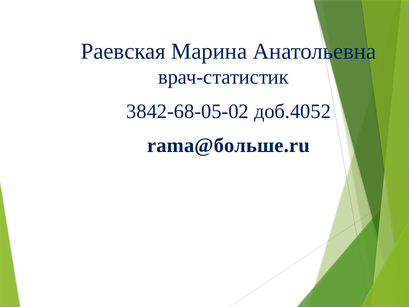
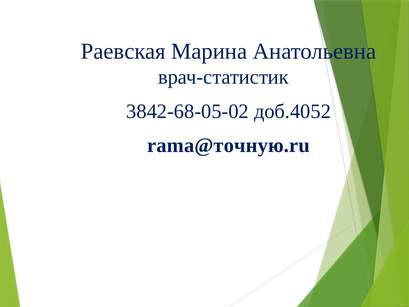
rama@больше.ru: rama@больше.ru -> rama@точную.ru
